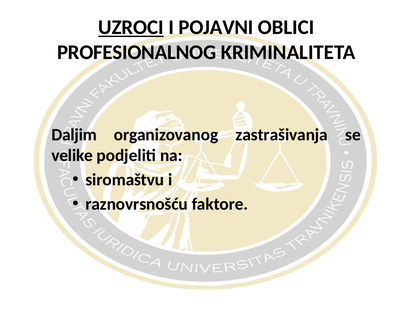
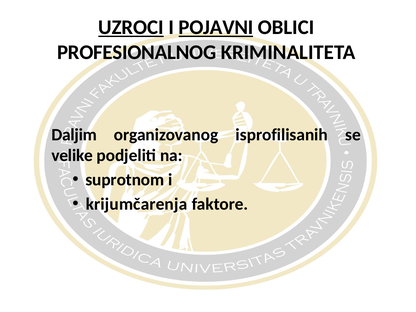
POJAVNI underline: none -> present
zastrašivanja: zastrašivanja -> isprofilisanih
siromaštvu: siromaštvu -> suprotnom
raznovrsnošću: raznovrsnošću -> krijumčarenja
